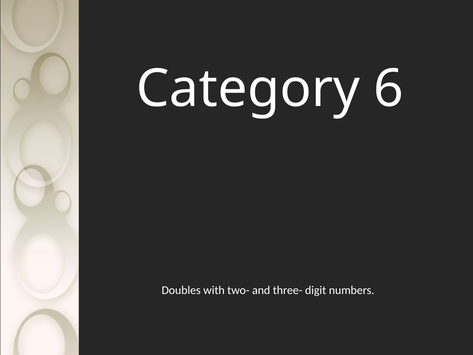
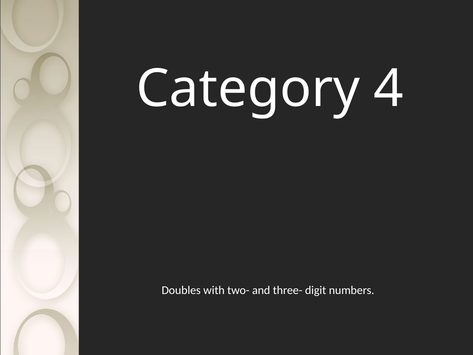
6: 6 -> 4
